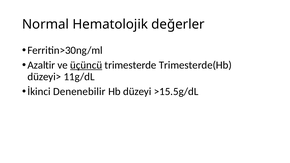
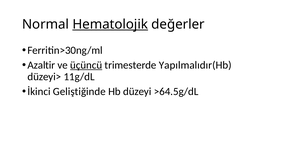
Hematolojik underline: none -> present
Trimesterde(Hb: Trimesterde(Hb -> Yapılmalıdır(Hb
Denenebilir: Denenebilir -> Geliştiğinde
>15.5g/dL: >15.5g/dL -> >64.5g/dL
